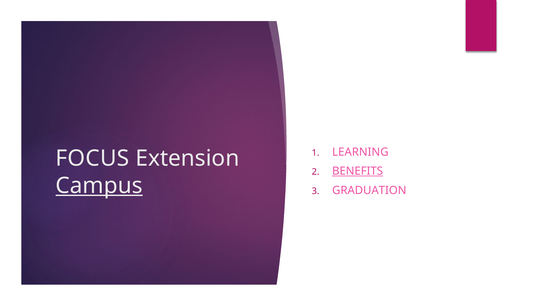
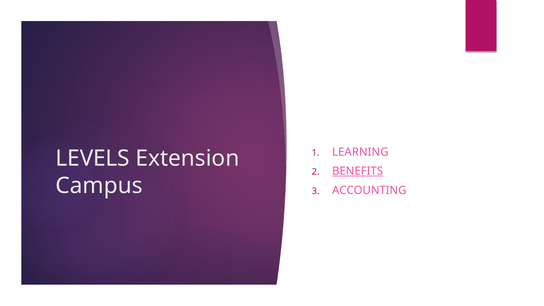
FOCUS: FOCUS -> LEVELS
Campus underline: present -> none
GRADUATION: GRADUATION -> ACCOUNTING
